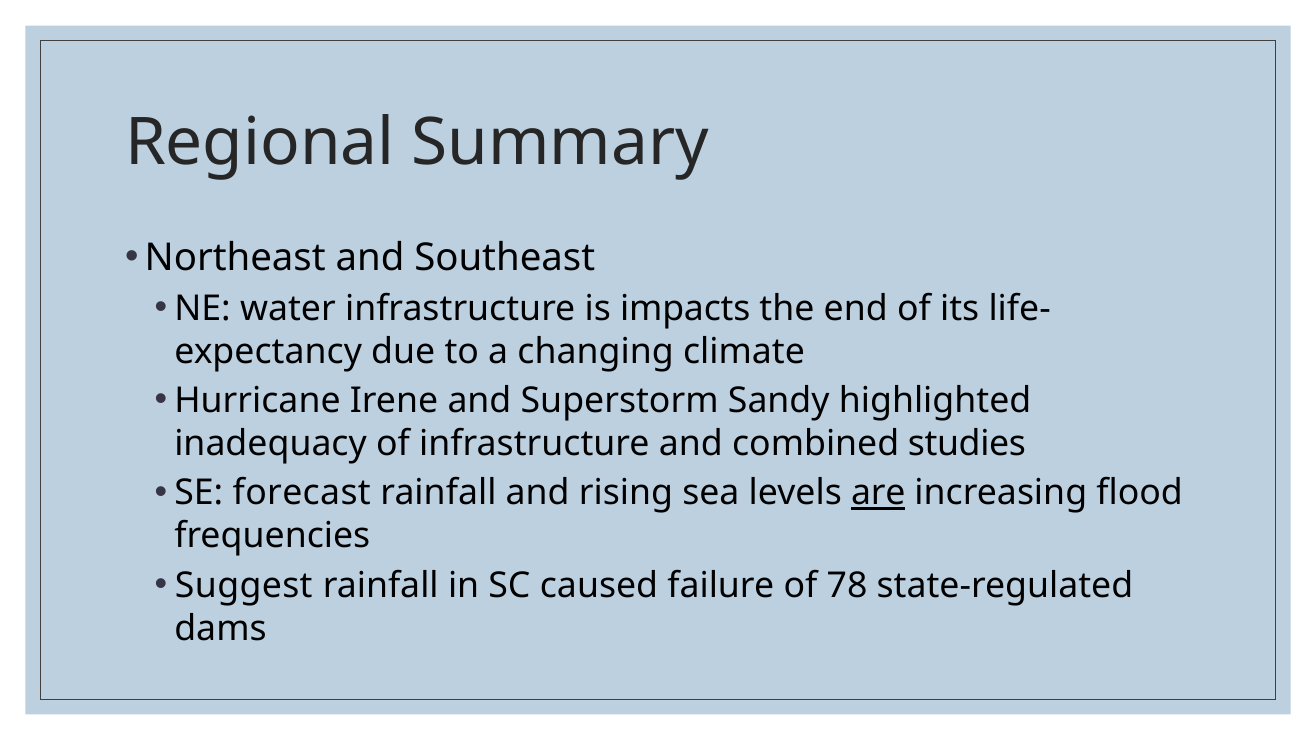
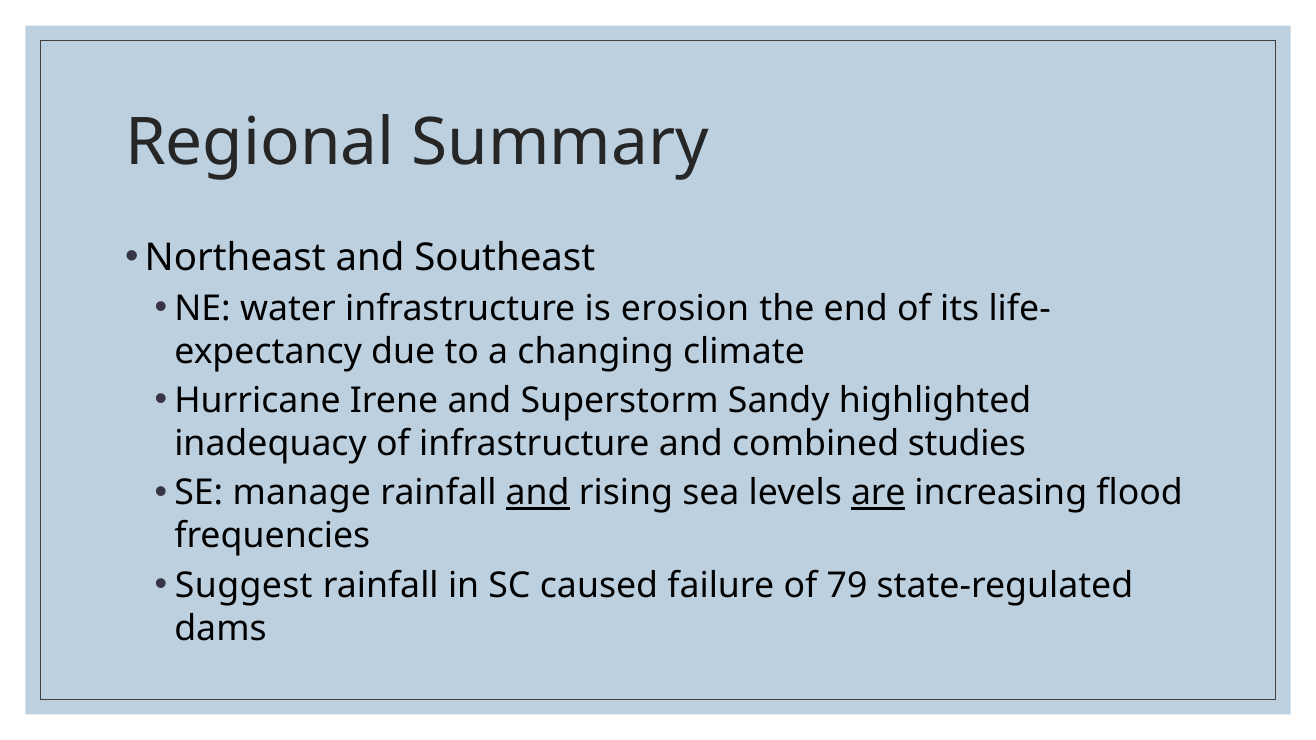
impacts: impacts -> erosion
forecast: forecast -> manage
and at (538, 493) underline: none -> present
78: 78 -> 79
